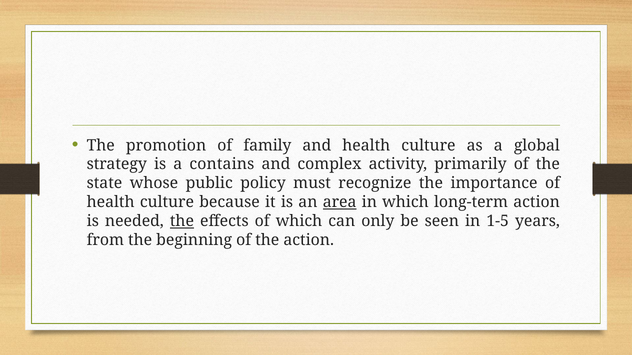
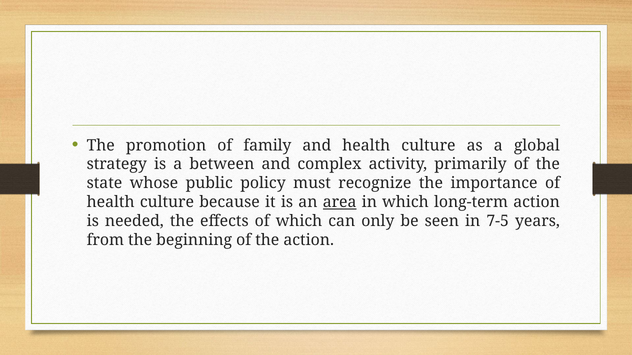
contains: contains -> between
the at (182, 221) underline: present -> none
1-5: 1-5 -> 7-5
